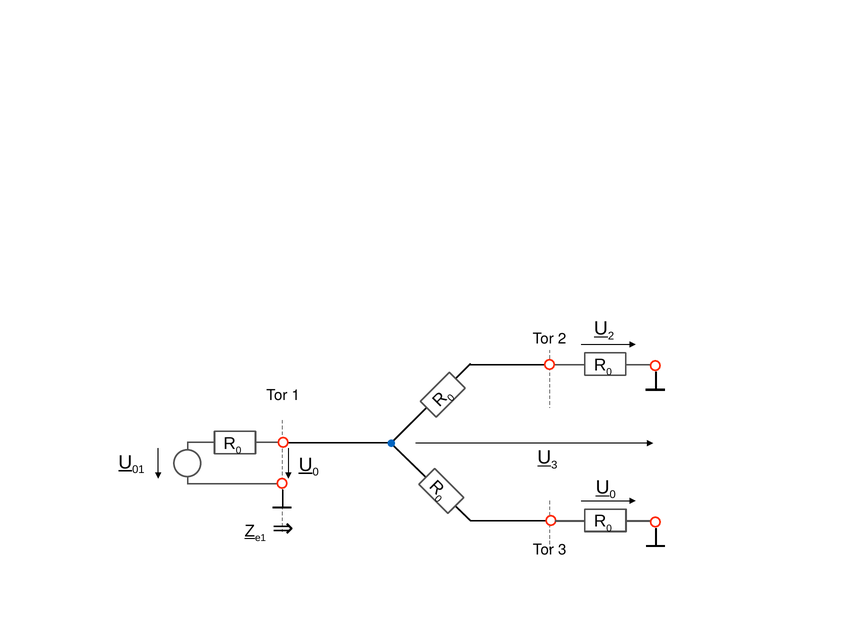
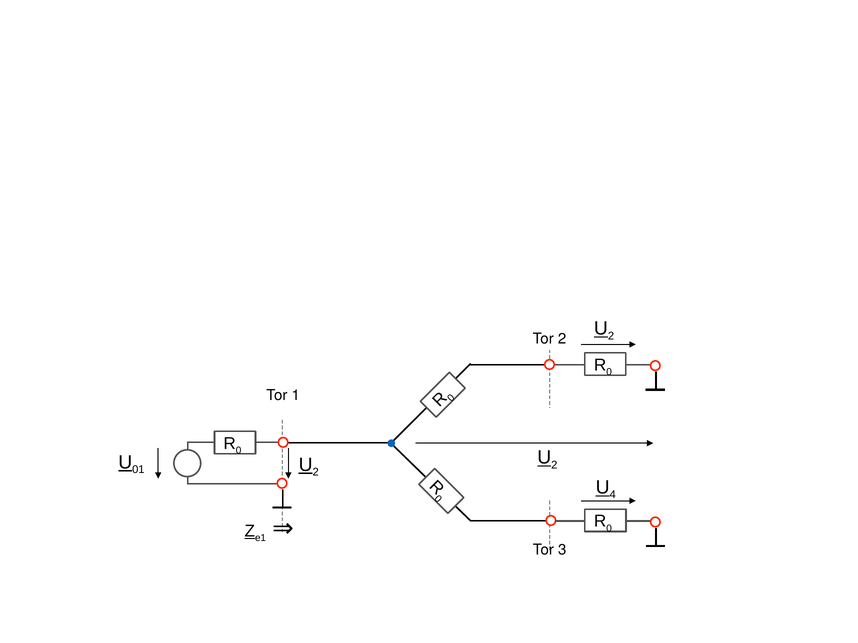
3 at (554, 465): 3 -> 2
0 at (316, 473): 0 -> 2
0 at (613, 495): 0 -> 4
